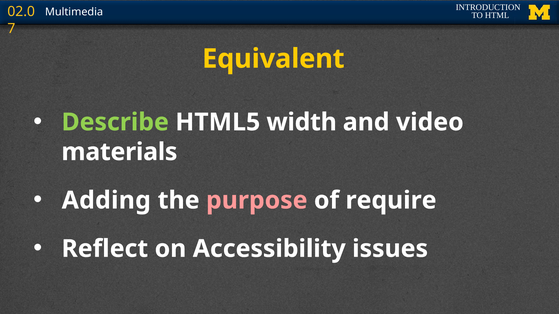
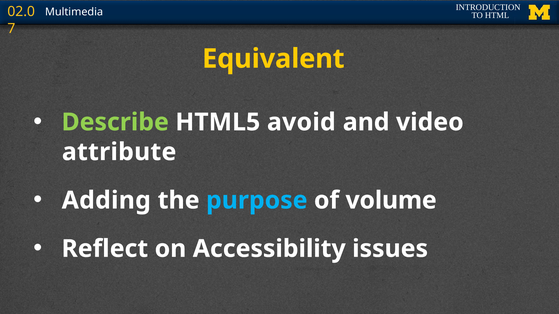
width: width -> avoid
materials: materials -> attribute
purpose colour: pink -> light blue
require: require -> volume
